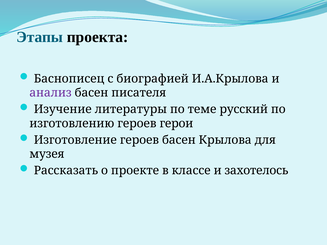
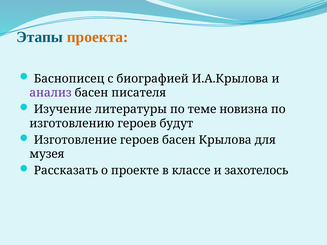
проекта colour: black -> orange
русский: русский -> новизна
герои: герои -> будут
